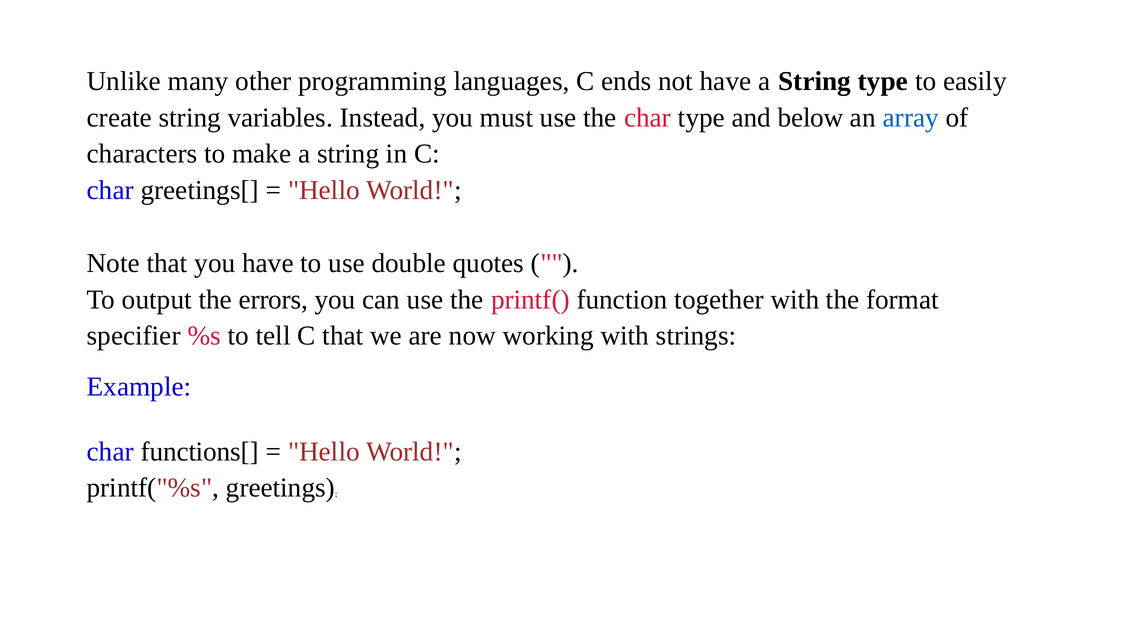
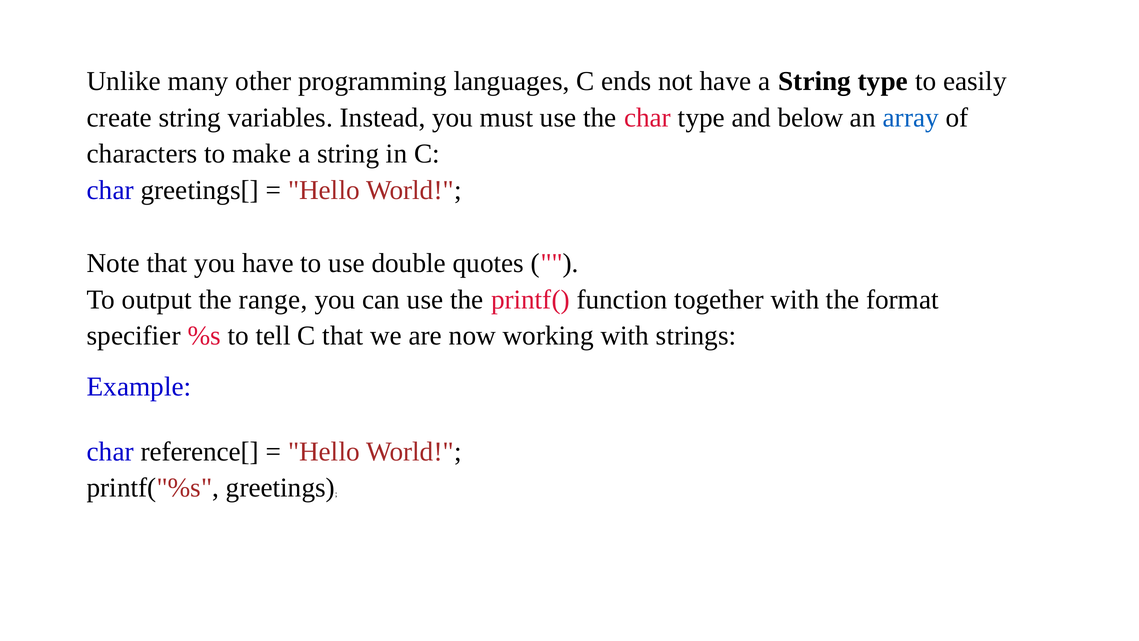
errors: errors -> range
functions[: functions[ -> reference[
